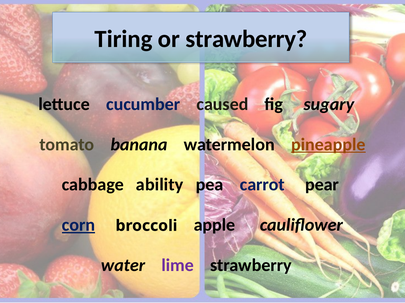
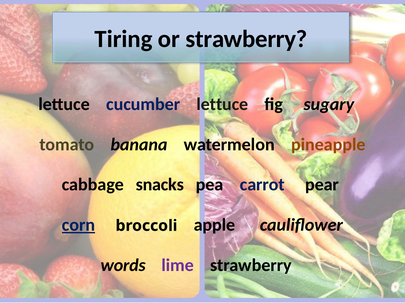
cucumber caused: caused -> lettuce
pineapple underline: present -> none
ability: ability -> snacks
water: water -> words
